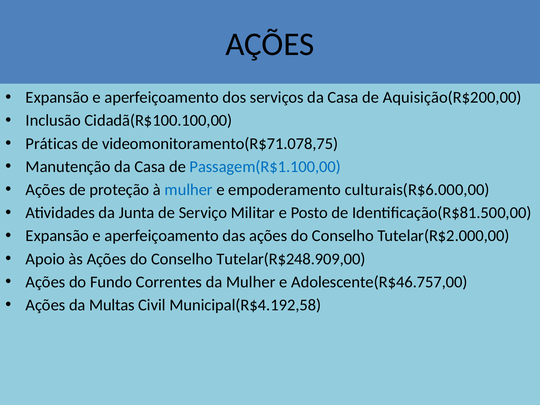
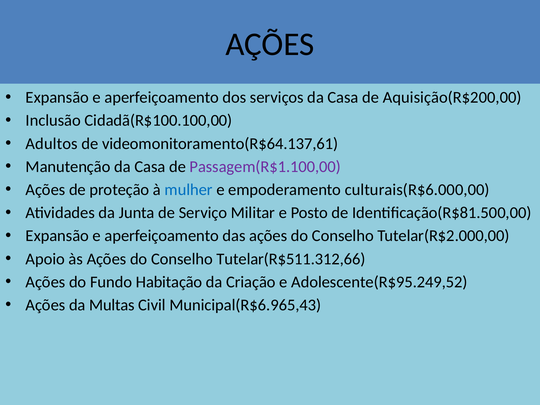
Práticas: Práticas -> Adultos
videomonitoramento(R$71.078,75: videomonitoramento(R$71.078,75 -> videomonitoramento(R$64.137,61
Passagem(R$1.100,00 colour: blue -> purple
Tutelar(R$248.909,00: Tutelar(R$248.909,00 -> Tutelar(R$511.312,66
Correntes: Correntes -> Habitação
da Mulher: Mulher -> Criação
Adolescente(R$46.757,00: Adolescente(R$46.757,00 -> Adolescente(R$95.249,52
Municipal(R$4.192,58: Municipal(R$4.192,58 -> Municipal(R$6.965,43
